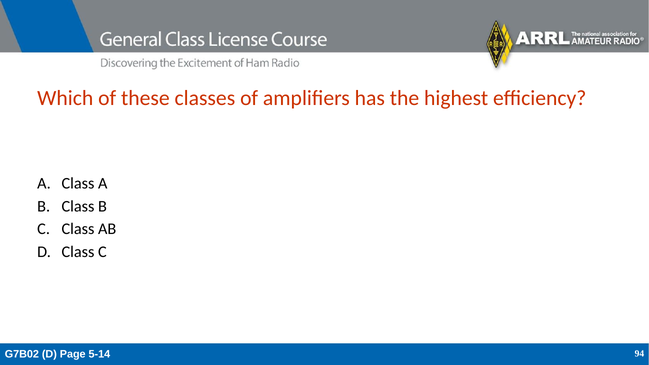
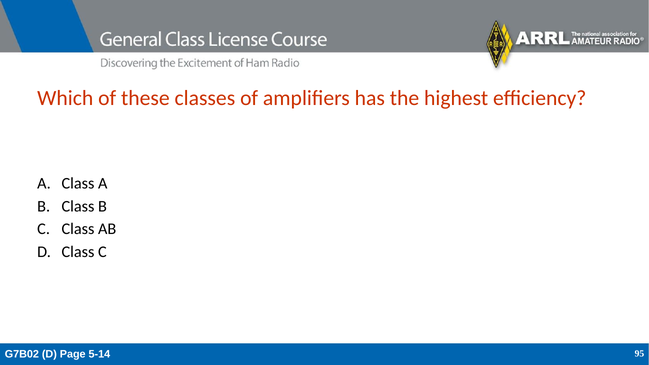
94: 94 -> 95
